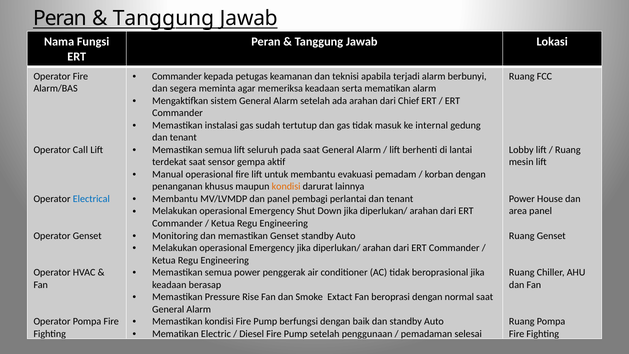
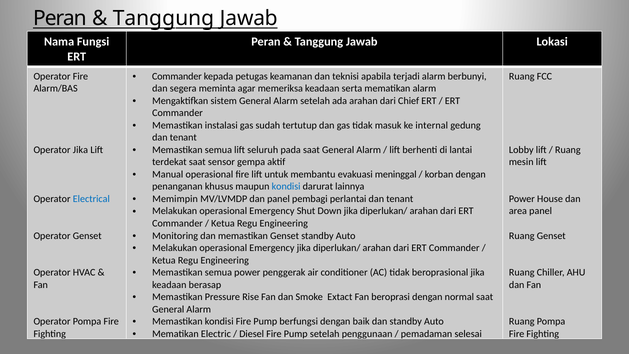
Operator Call: Call -> Jika
pemadam: pemadam -> meninggal
kondisi at (286, 187) colour: orange -> blue
Membantu at (175, 199): Membantu -> Memimpin
